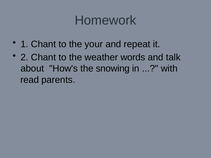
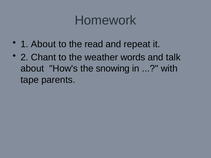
1 Chant: Chant -> About
your: your -> read
read: read -> tape
